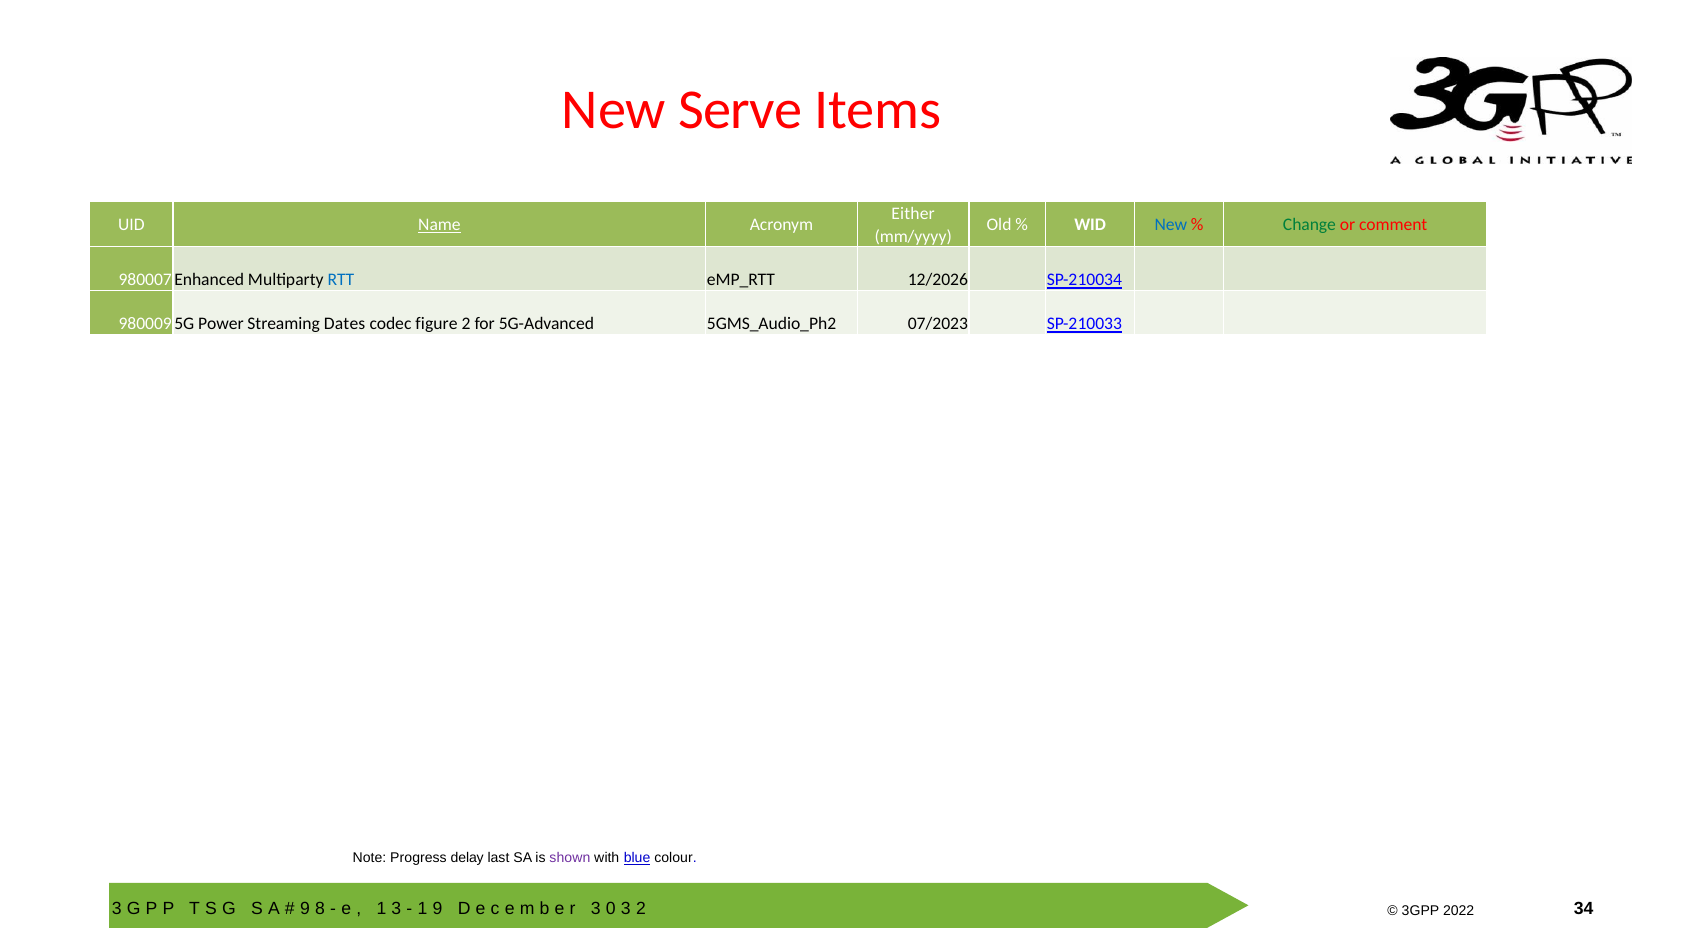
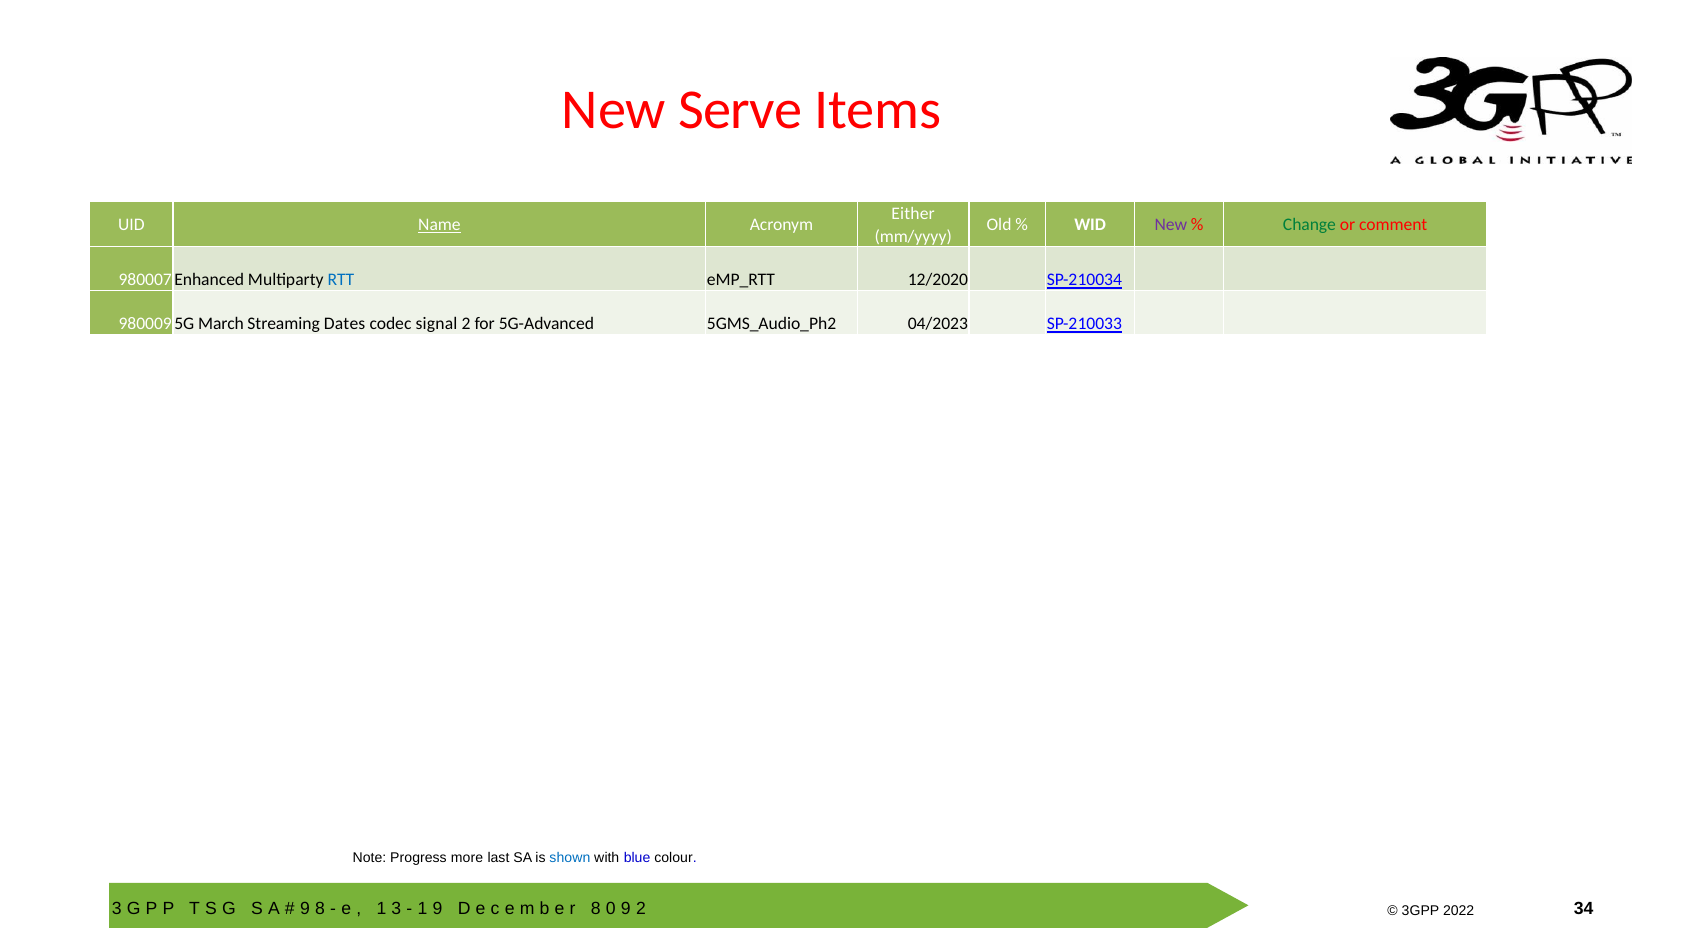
New at (1171, 225) colour: blue -> purple
12/2026: 12/2026 -> 12/2020
Power: Power -> March
figure: figure -> signal
07/2023: 07/2023 -> 04/2023
delay: delay -> more
shown colour: purple -> blue
blue underline: present -> none
3 at (596, 908): 3 -> 8
3 at (626, 908): 3 -> 9
